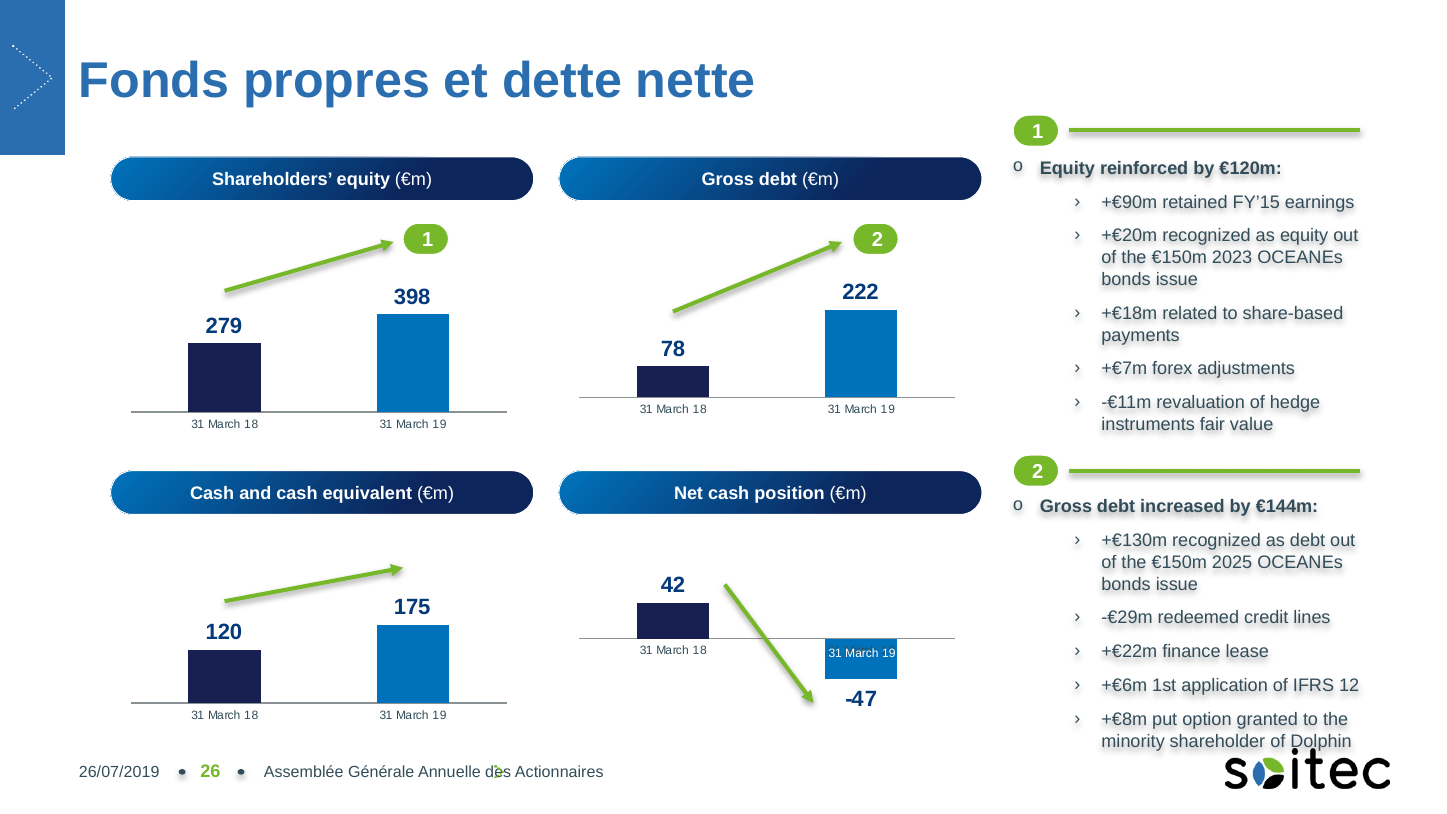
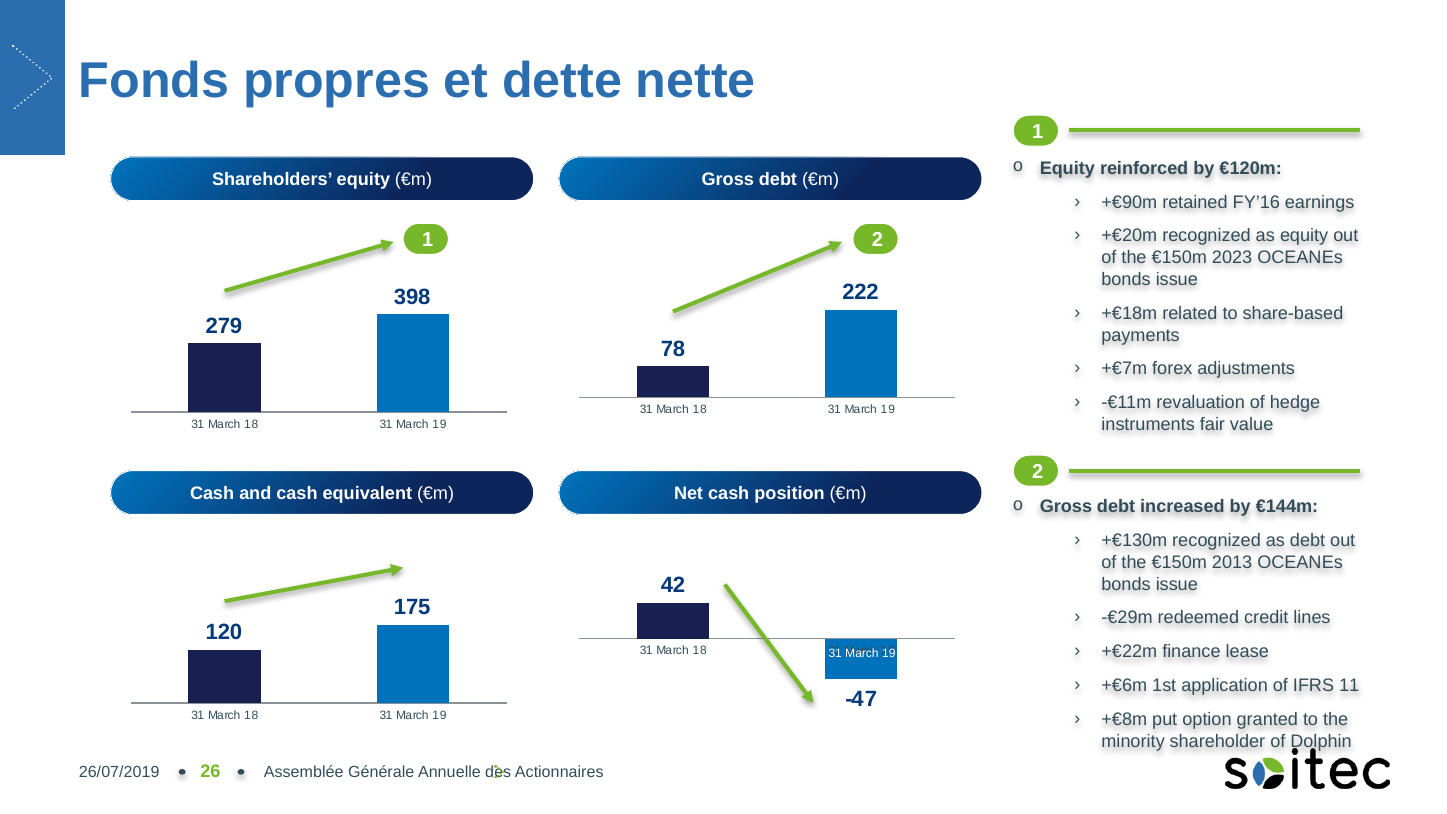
FY’15: FY’15 -> FY’16
2025: 2025 -> 2013
12: 12 -> 11
